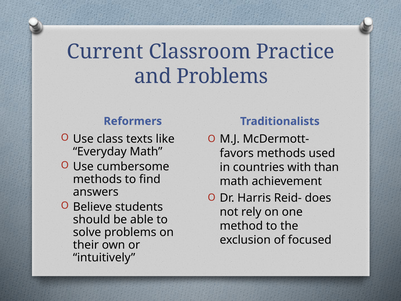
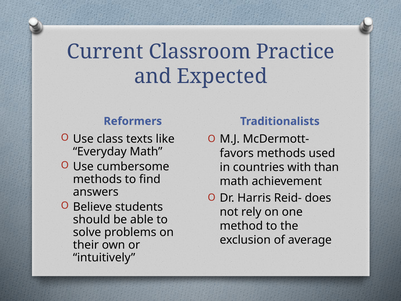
and Problems: Problems -> Expected
focused: focused -> average
